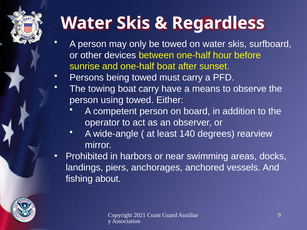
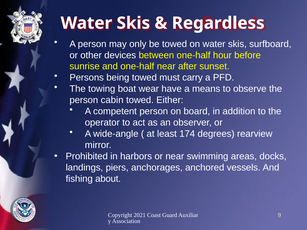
one-half boat: boat -> near
boat carry: carry -> wear
using: using -> cabin
140: 140 -> 174
